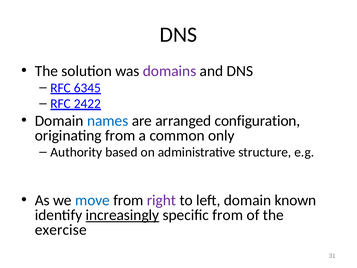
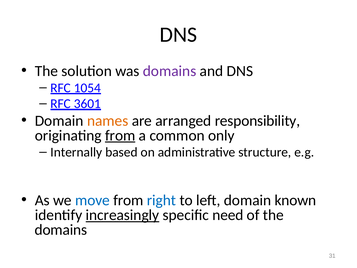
6345: 6345 -> 1054
2422: 2422 -> 3601
names colour: blue -> orange
configuration: configuration -> responsibility
from at (120, 135) underline: none -> present
Authority: Authority -> Internally
right colour: purple -> blue
specific from: from -> need
exercise at (61, 230): exercise -> domains
